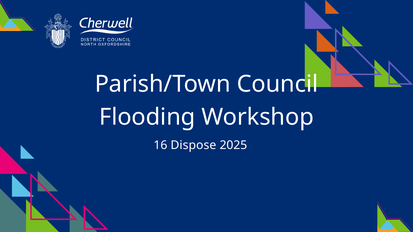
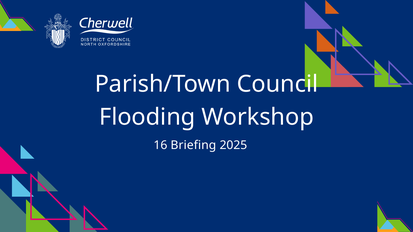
Dispose: Dispose -> Briefing
